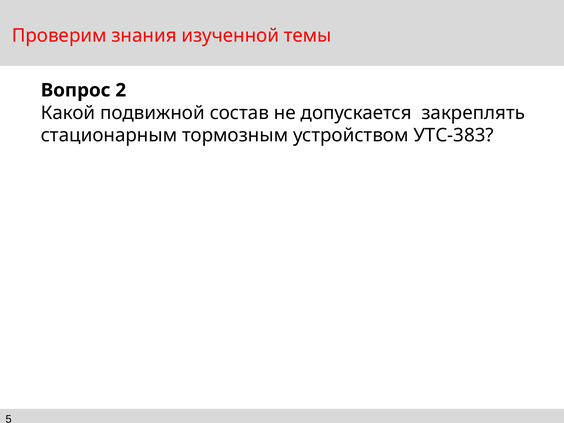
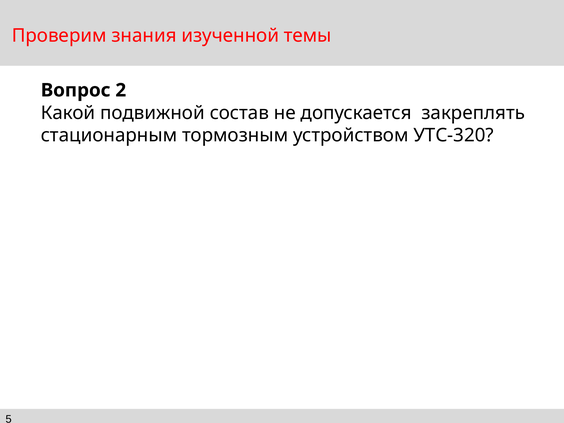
УТС-383: УТС-383 -> УТС-320
